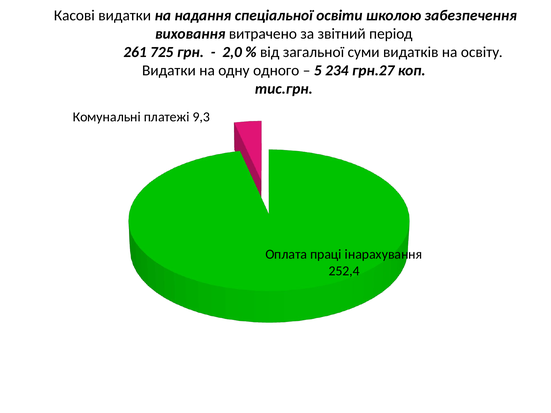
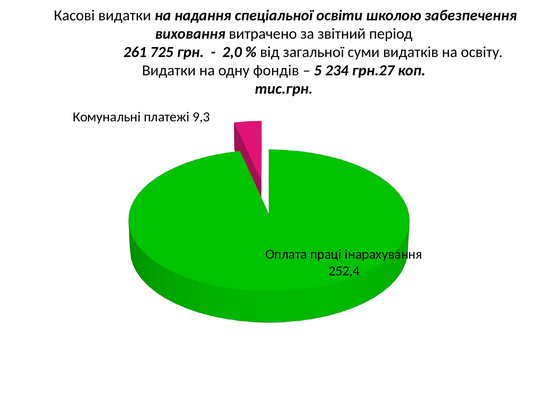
одного: одного -> фондів
